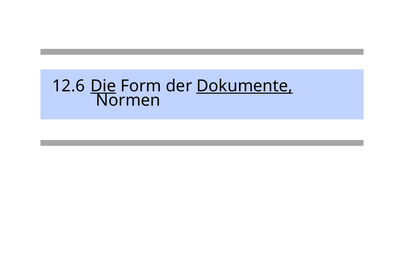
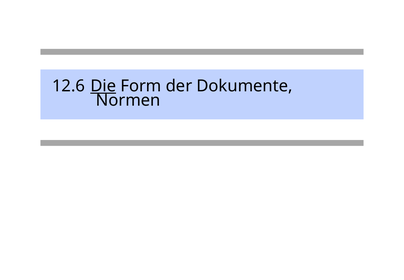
Dokumente underline: present -> none
